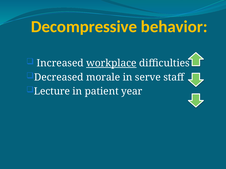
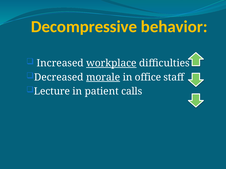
morale underline: none -> present
serve: serve -> office
year: year -> calls
